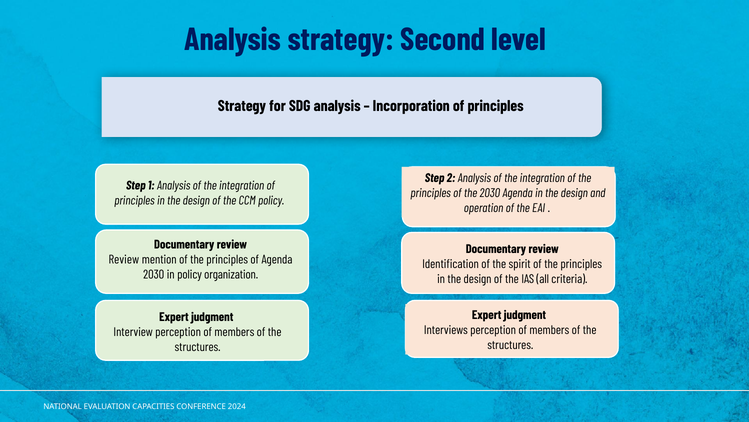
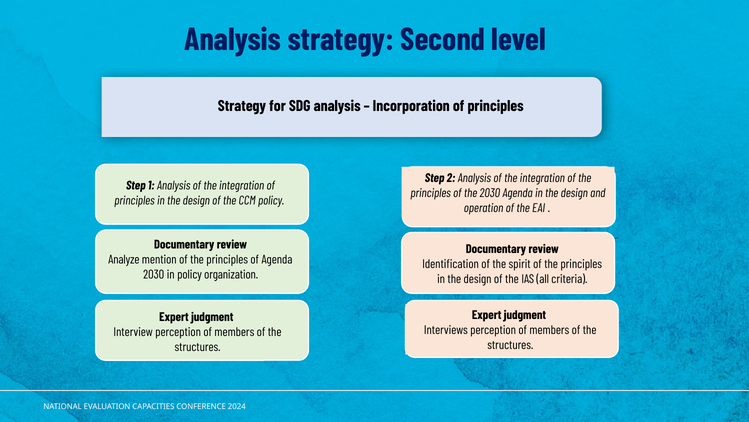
Review at (124, 259): Review -> Analyze
